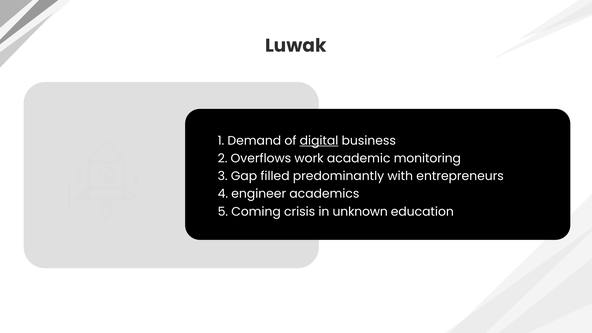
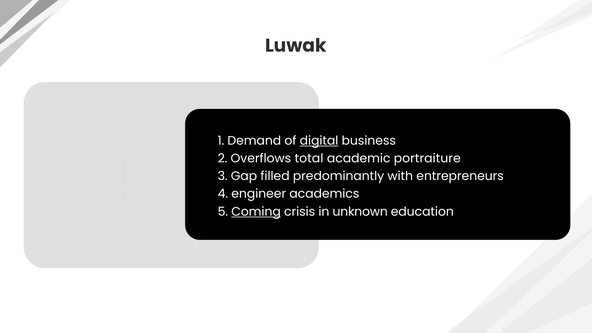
work: work -> total
monitoring: monitoring -> portraiture
Coming underline: none -> present
